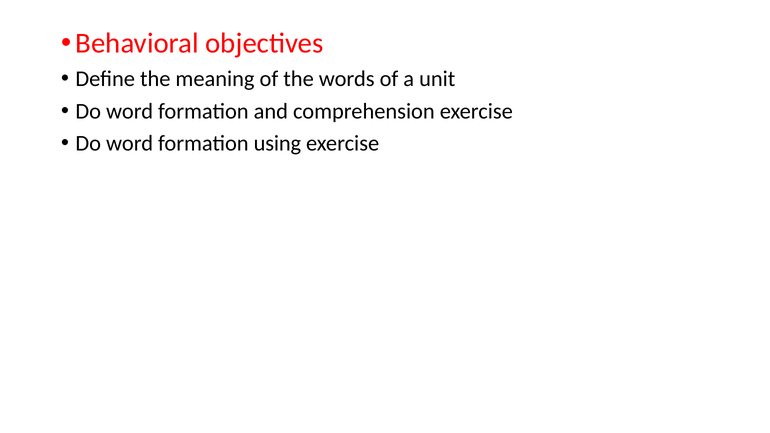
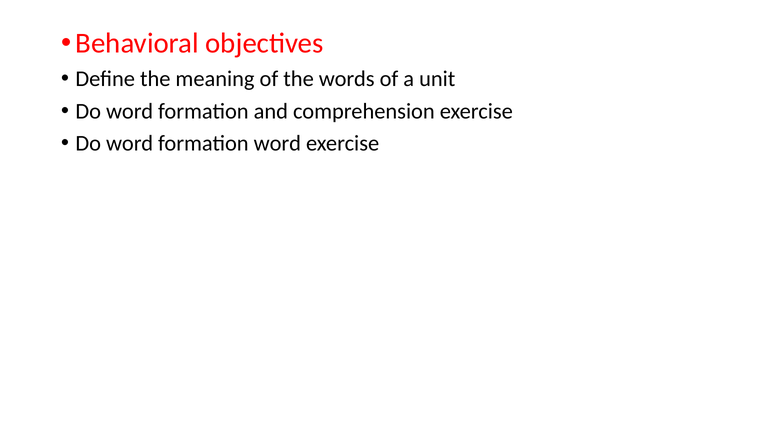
formation using: using -> word
